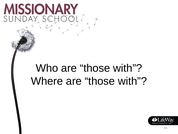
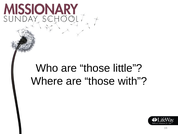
Who are those with: with -> little
